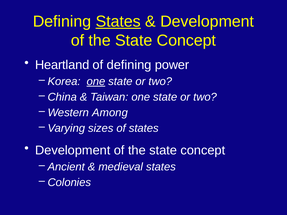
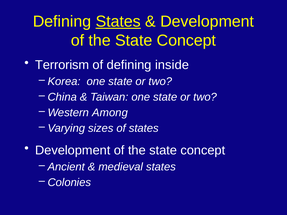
Heartland: Heartland -> Terrorism
power: power -> inside
one at (96, 81) underline: present -> none
